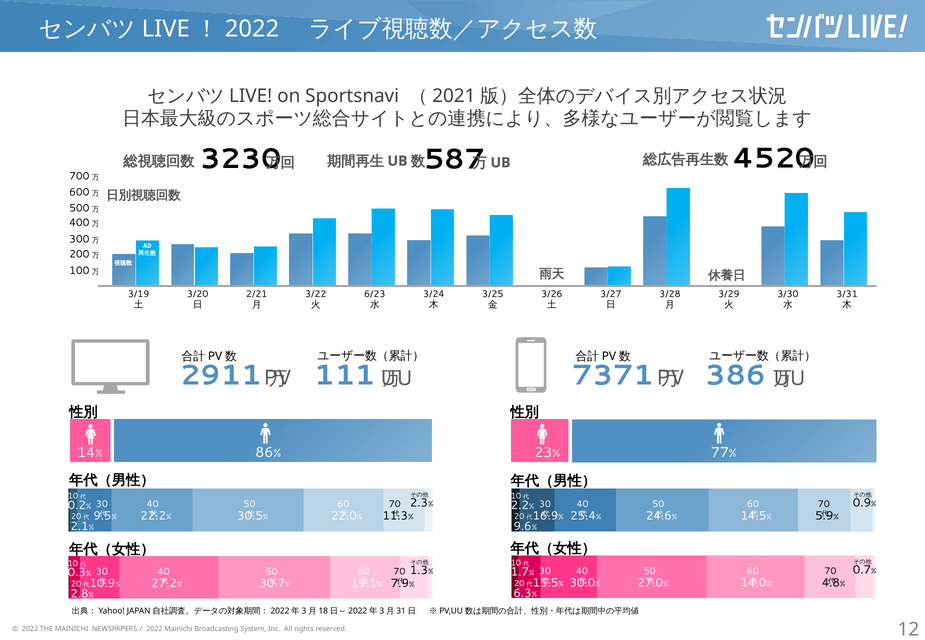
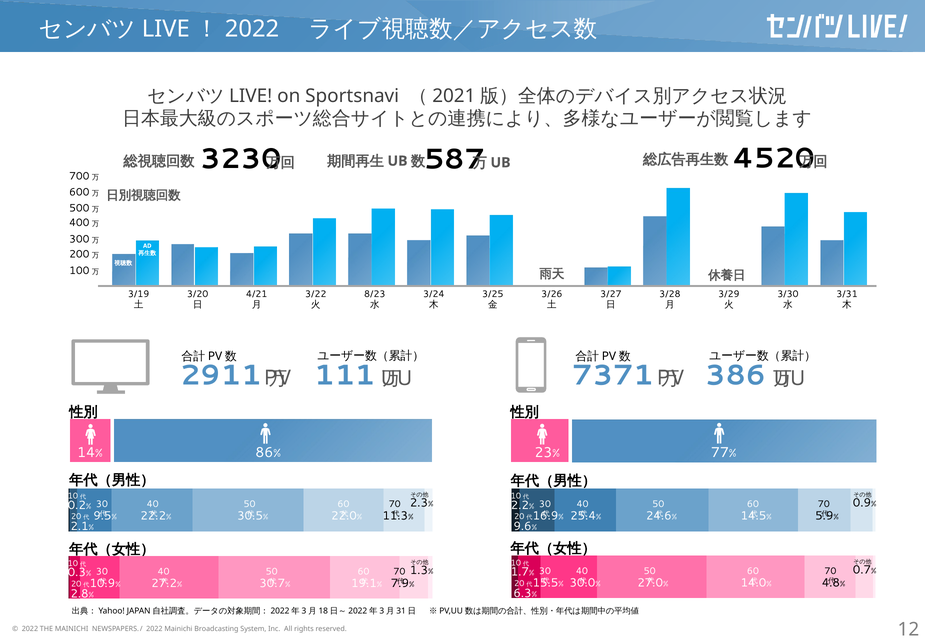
2/21: 2/21 -> 4/21
6/23: 6/23 -> 8/23
